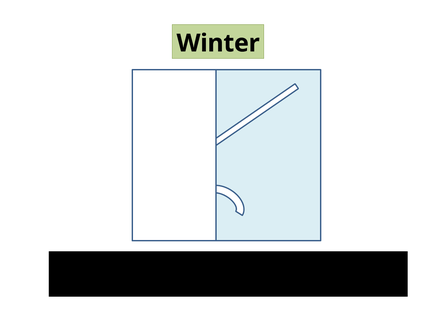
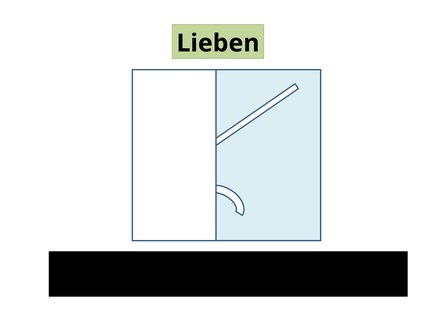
Winter: Winter -> Lieben
